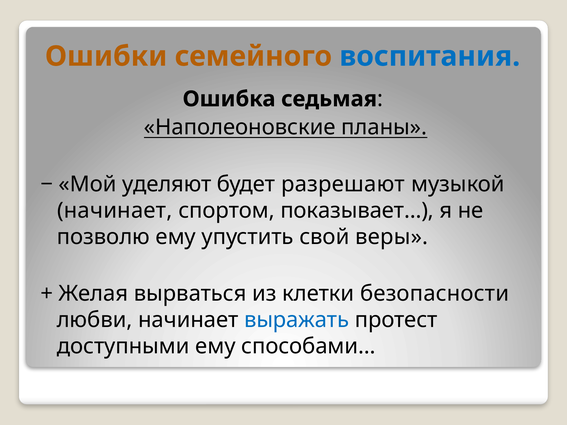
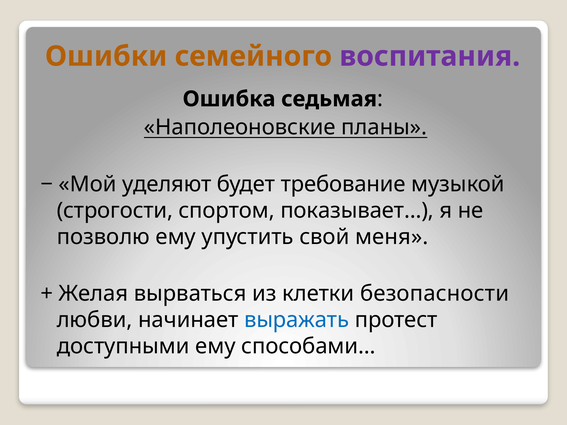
воспитания colour: blue -> purple
разрешают: разрешают -> требование
начинает at (115, 211): начинает -> строгости
веры: веры -> меня
